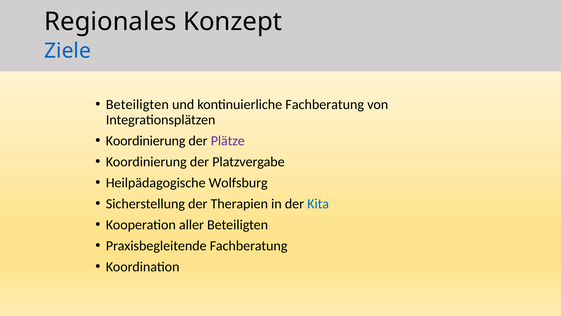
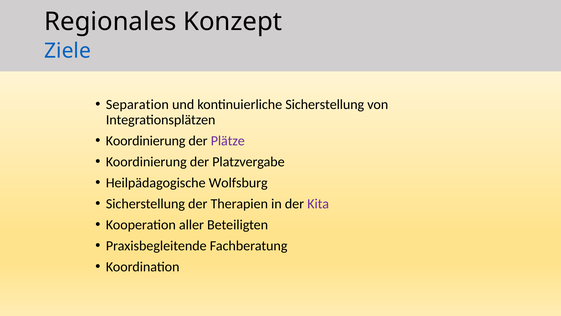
Beteiligten at (137, 104): Beteiligten -> Separation
kontinuierliche Fachberatung: Fachberatung -> Sicherstellung
Kita colour: blue -> purple
